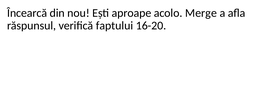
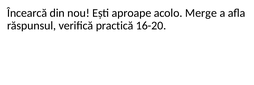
faptului: faptului -> practică
